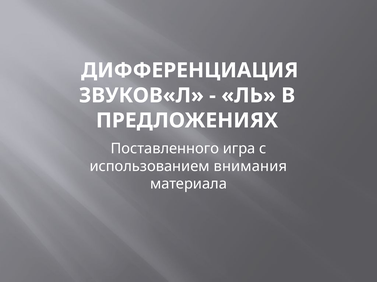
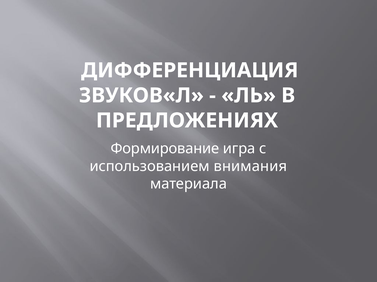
Поставленного: Поставленного -> Формирование
